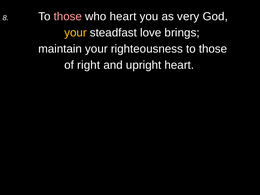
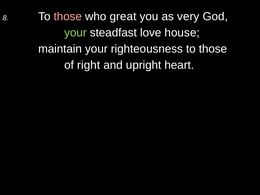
who heart: heart -> great
your at (76, 33) colour: yellow -> light green
brings: brings -> house
